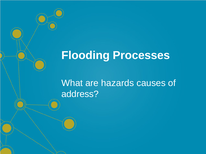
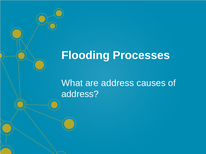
are hazards: hazards -> address
